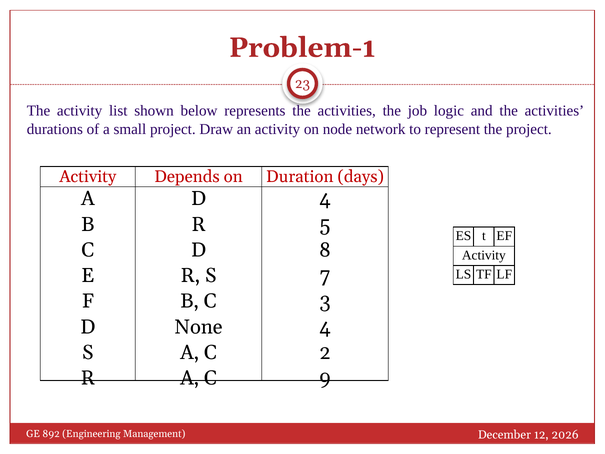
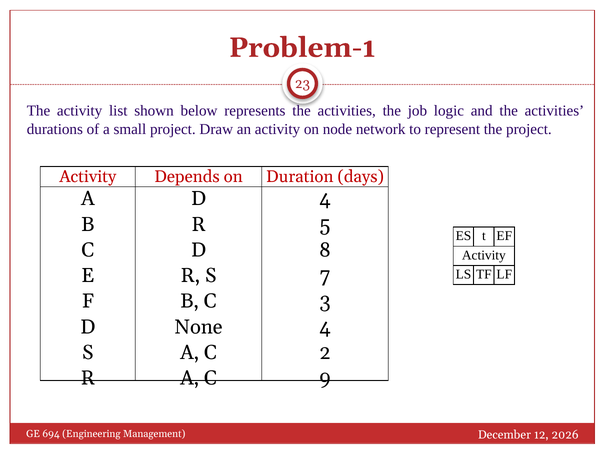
892: 892 -> 694
